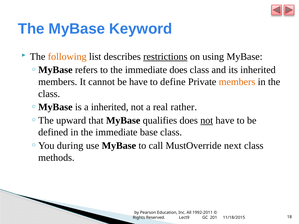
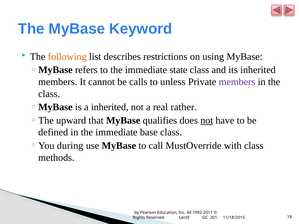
restrictions underline: present -> none
immediate does: does -> state
be have: have -> calls
define: define -> unless
members at (237, 82) colour: orange -> purple
next: next -> with
